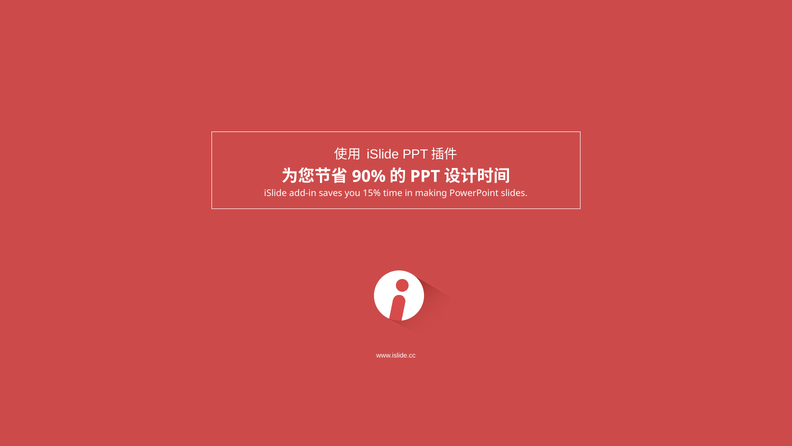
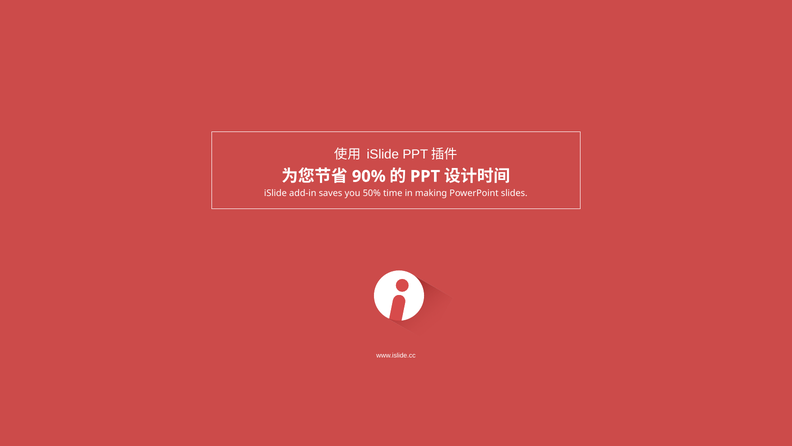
15%: 15% -> 50%
